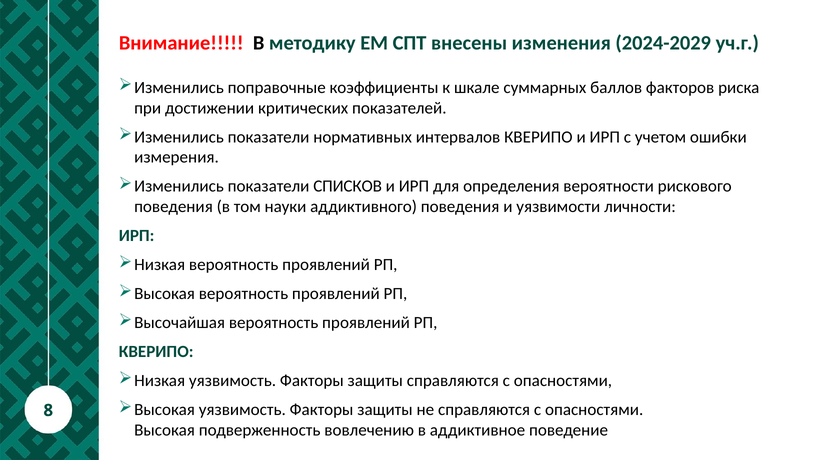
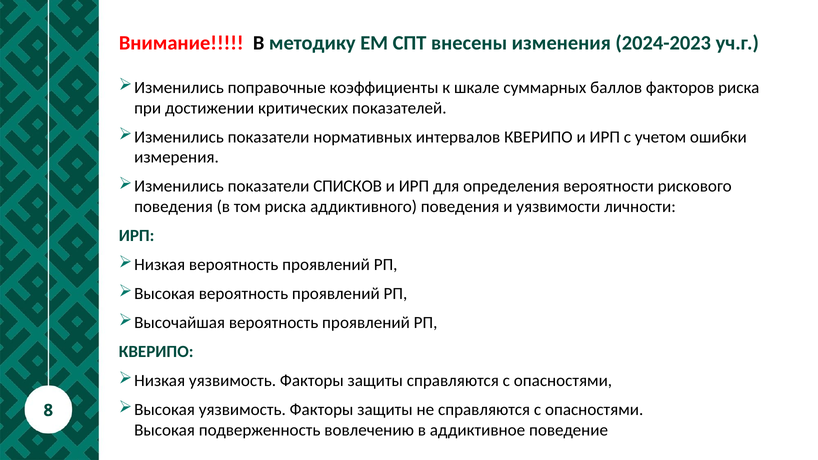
2024-2029: 2024-2029 -> 2024-2023
том науки: науки -> риска
